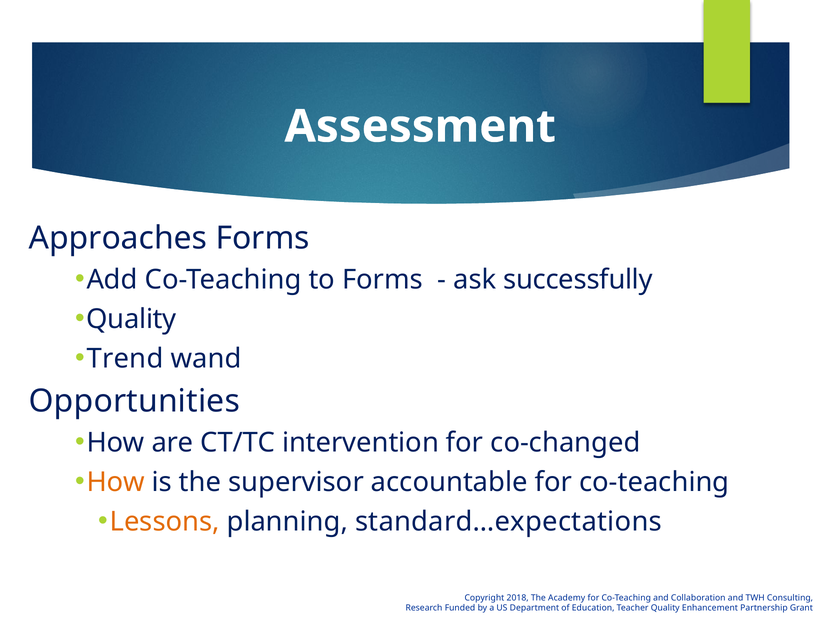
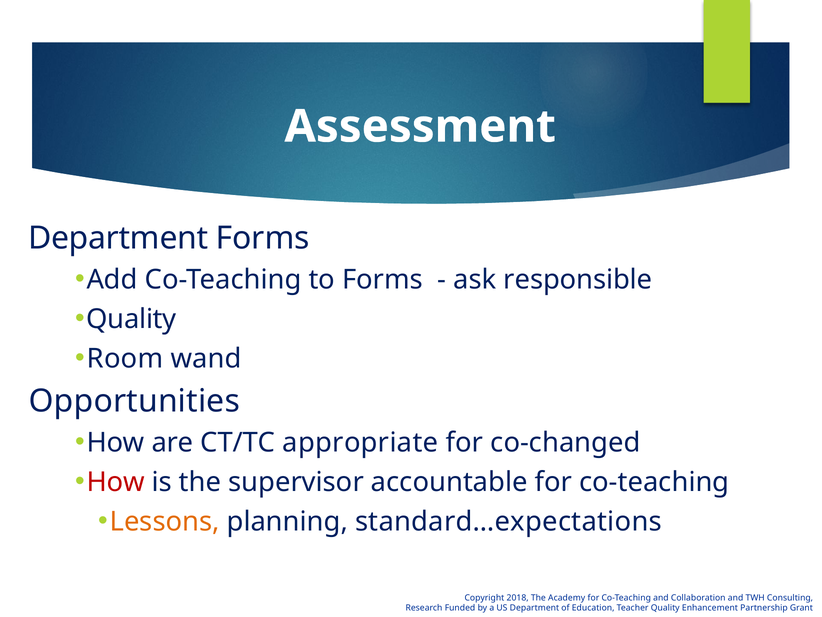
Approaches at (118, 238): Approaches -> Department
successfully: successfully -> responsible
Trend: Trend -> Room
intervention: intervention -> appropriate
How at (116, 482) colour: orange -> red
